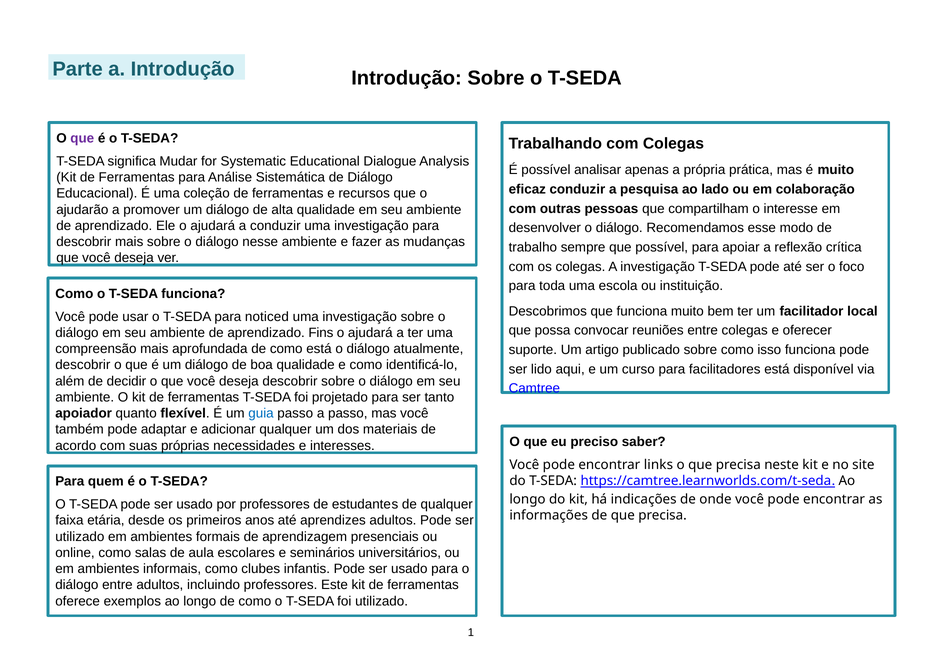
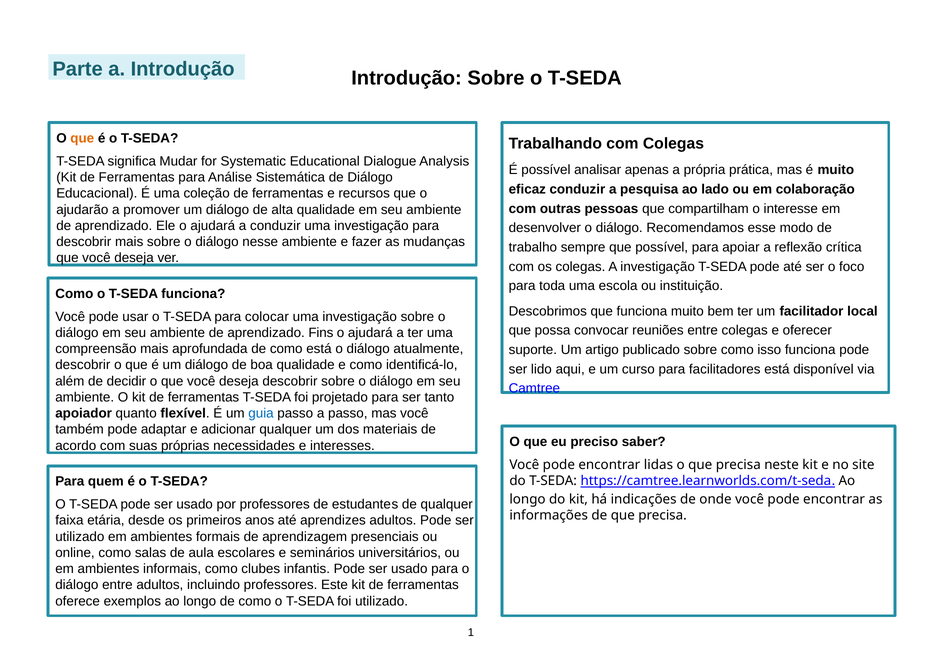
que at (82, 138) colour: purple -> orange
noticed: noticed -> colocar
links: links -> lidas
